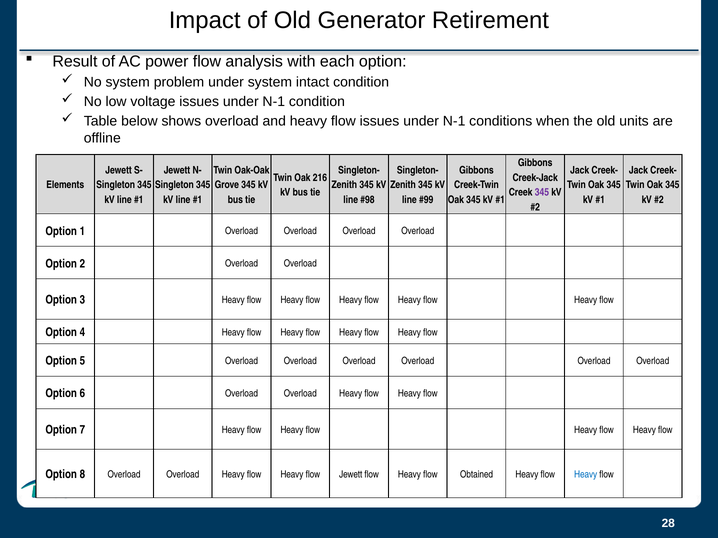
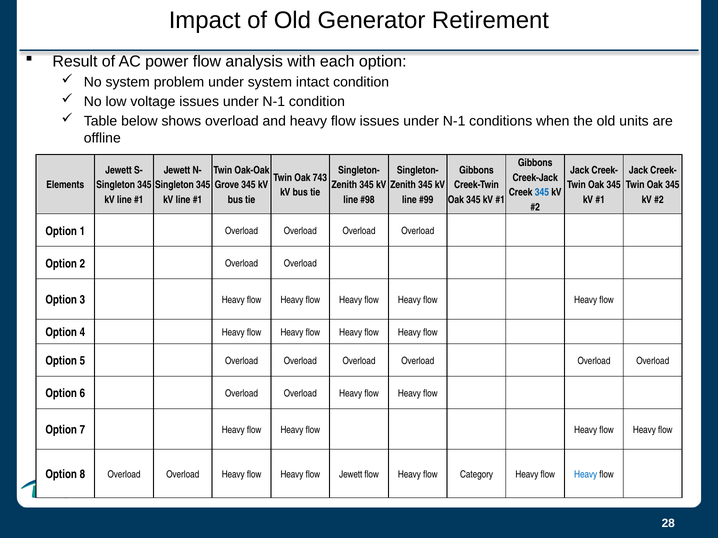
216: 216 -> 743
345 at (542, 193) colour: purple -> blue
Obtained: Obtained -> Category
